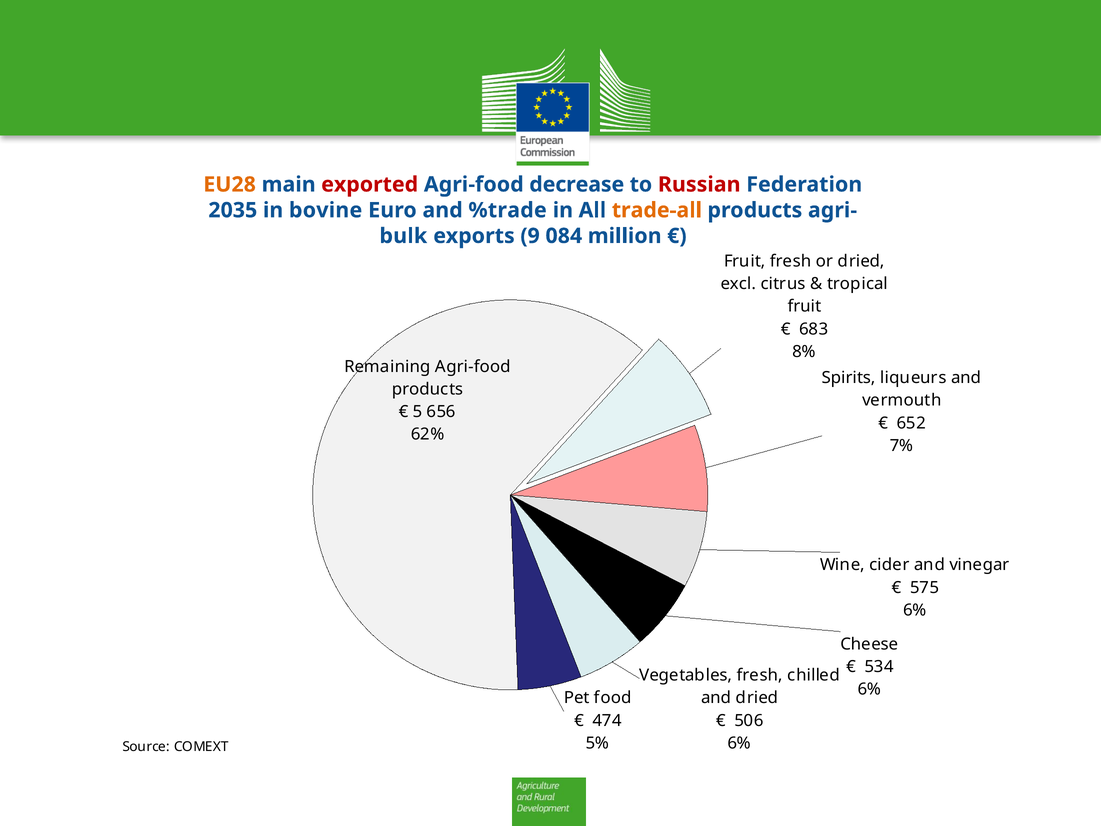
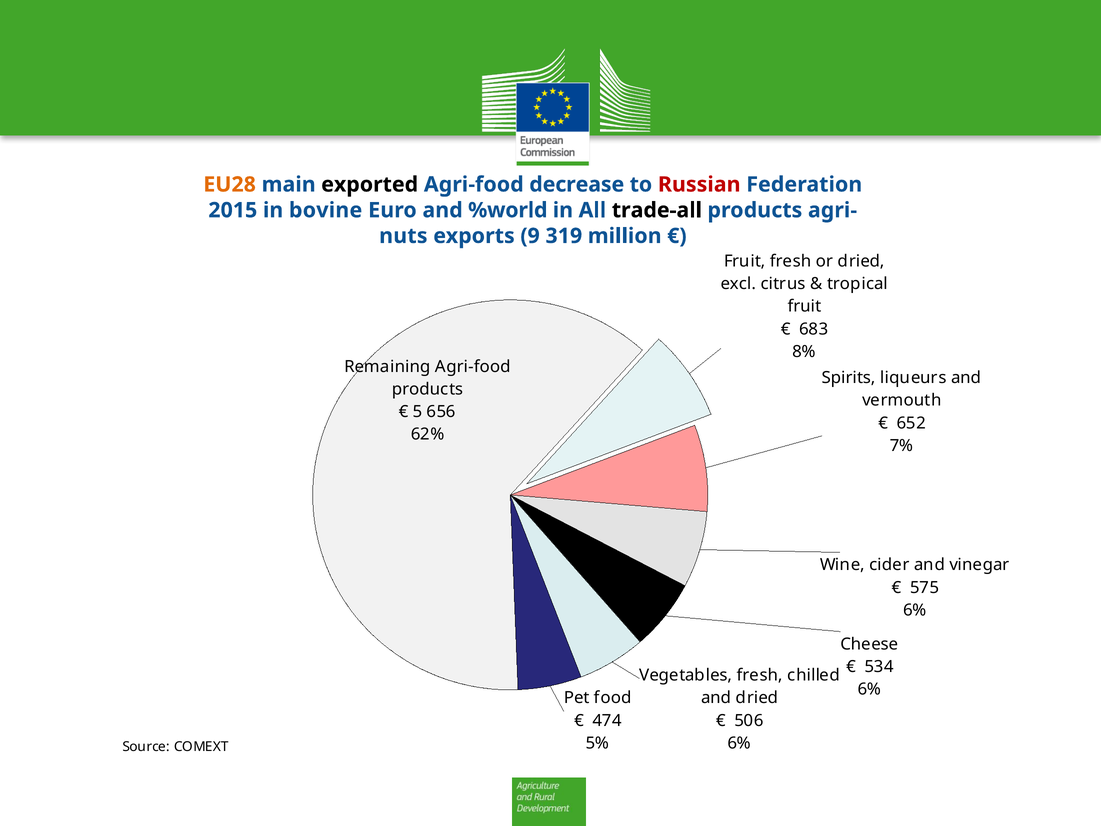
exported colour: red -> black
2035: 2035 -> 2015
%trade: %trade -> %world
trade-all colour: orange -> black
bulk: bulk -> nuts
084: 084 -> 319
